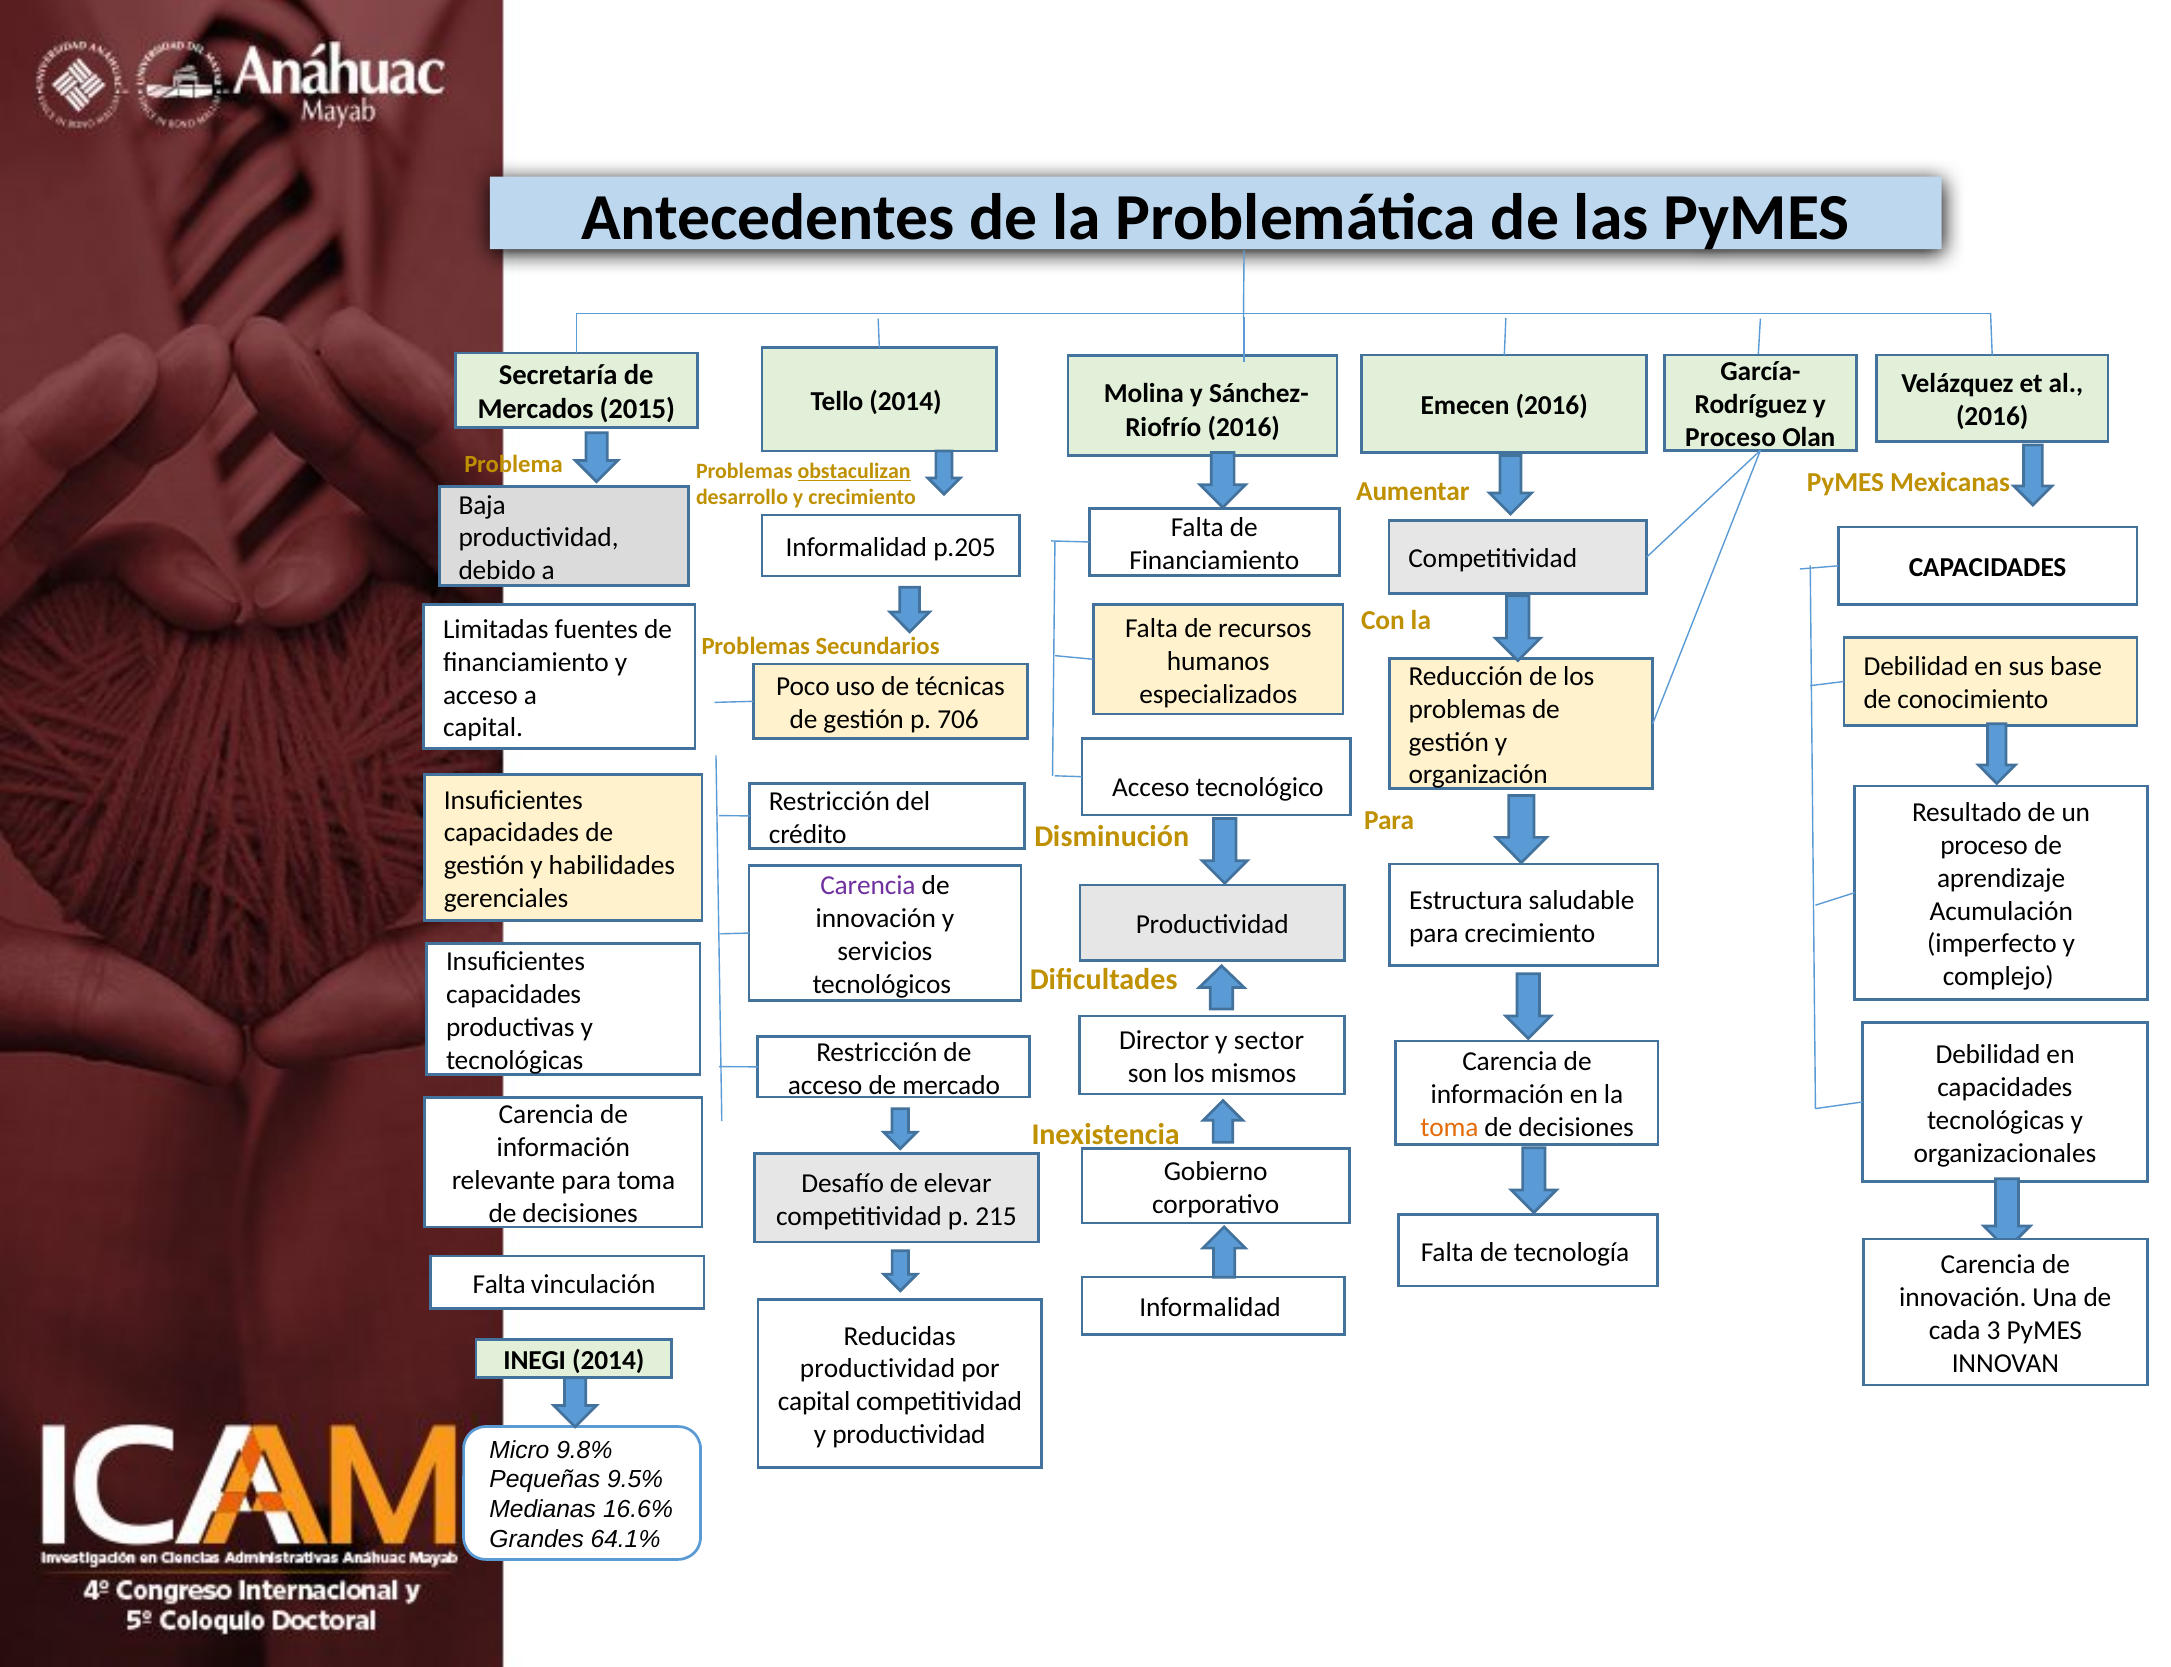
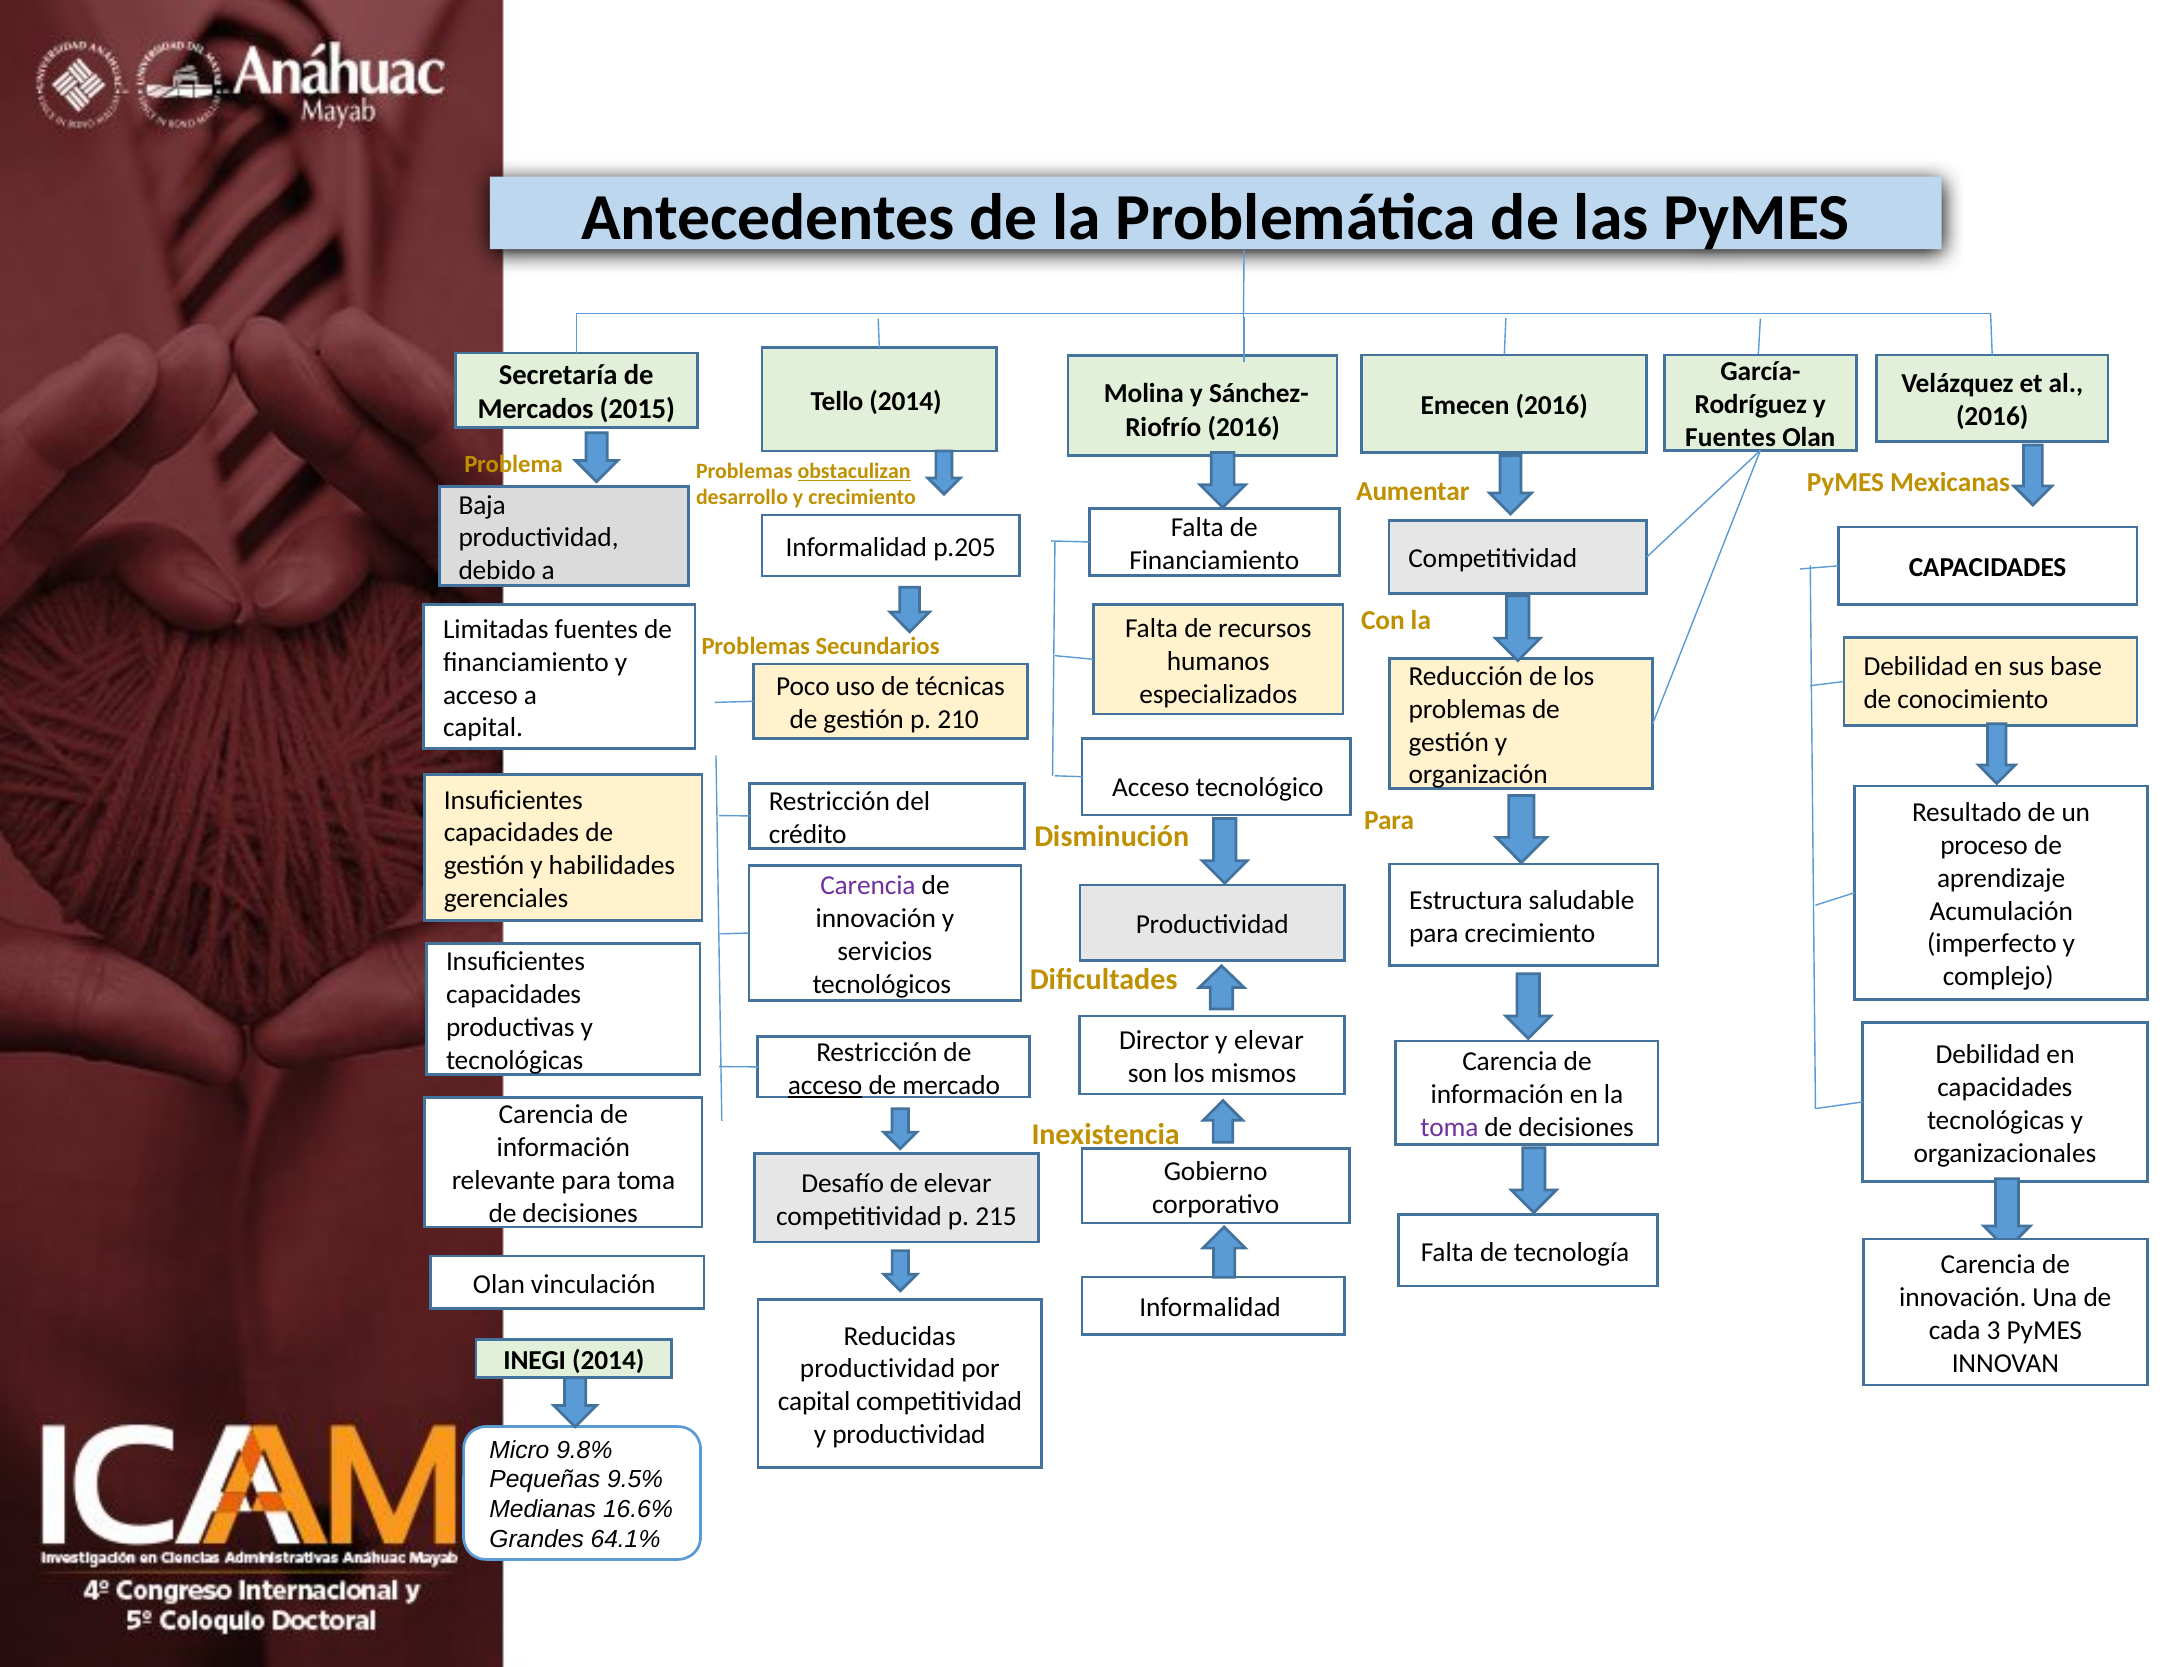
Proceso at (1731, 437): Proceso -> Fuentes
706: 706 -> 210
y sector: sector -> elevar
acceso at (825, 1085) underline: none -> present
toma at (1449, 1127) colour: orange -> purple
Falta at (499, 1284): Falta -> Olan
